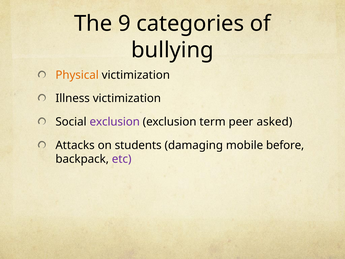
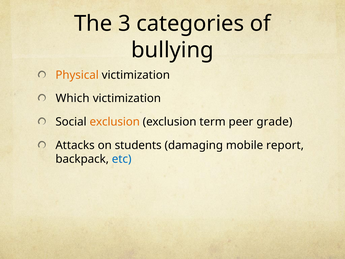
9: 9 -> 3
Illness: Illness -> Which
exclusion at (115, 122) colour: purple -> orange
asked: asked -> grade
before: before -> report
etc colour: purple -> blue
